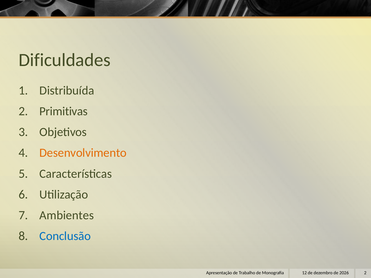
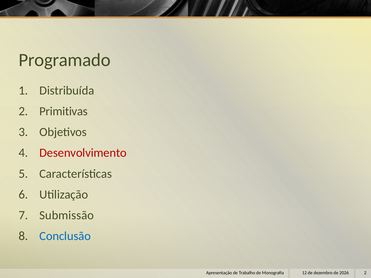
Dificuldades: Dificuldades -> Programado
Desenvolvimento colour: orange -> red
Ambientes: Ambientes -> Submissão
